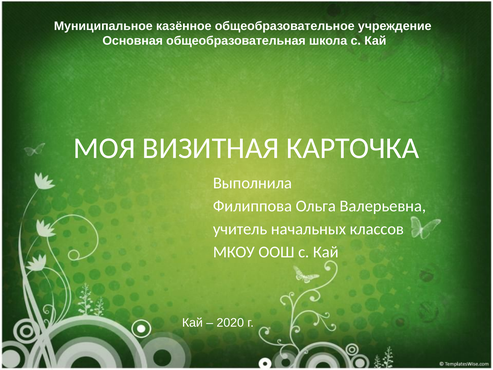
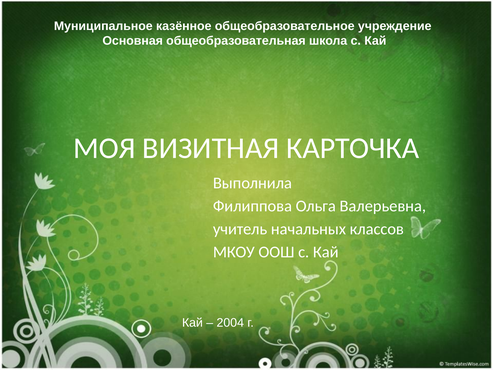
2020: 2020 -> 2004
